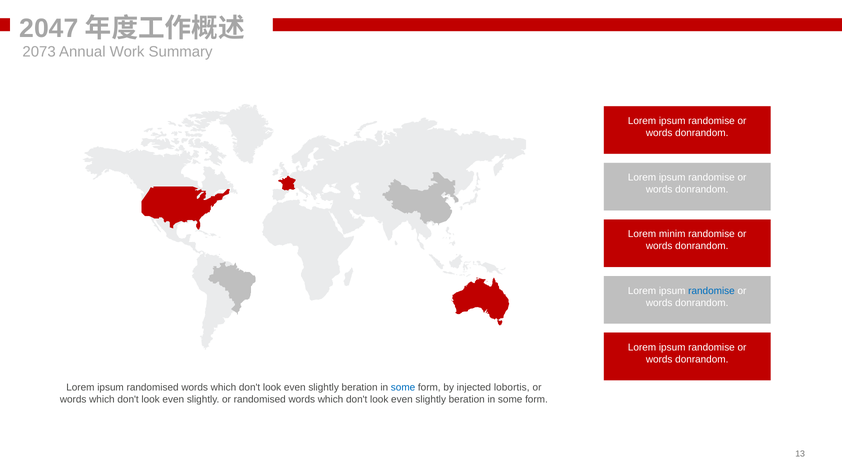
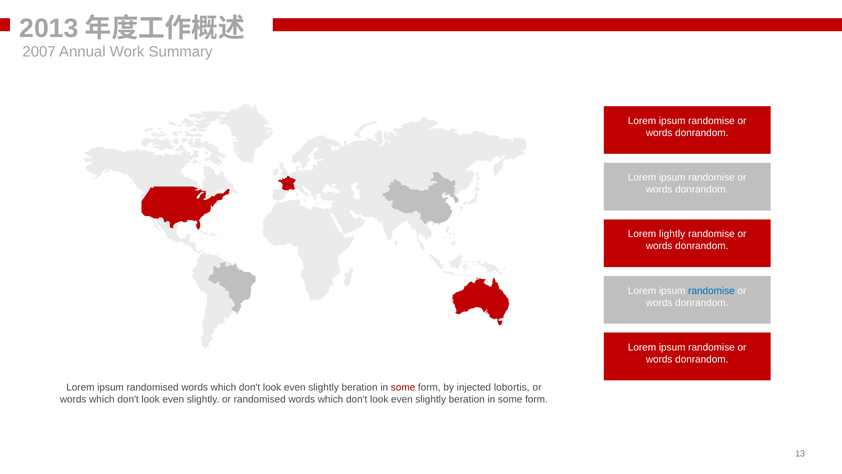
2047: 2047 -> 2013
2073: 2073 -> 2007
minim: minim -> lightly
some at (403, 387) colour: blue -> red
